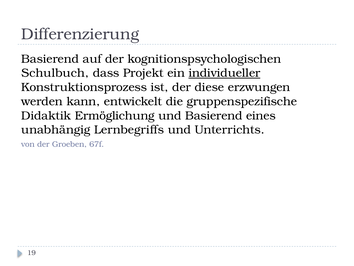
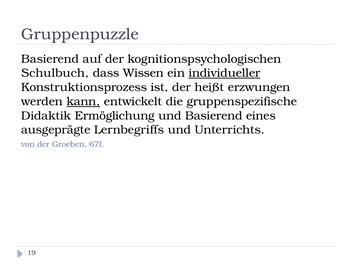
Differenzierung: Differenzierung -> Gruppenpuzzle
Projekt: Projekt -> Wissen
diese: diese -> heißt
kann underline: none -> present
unabhängig: unabhängig -> ausgeprägte
